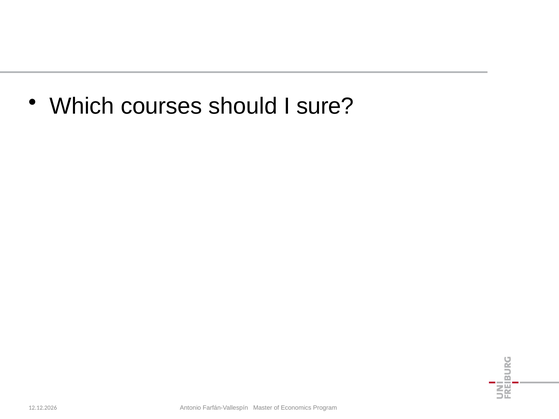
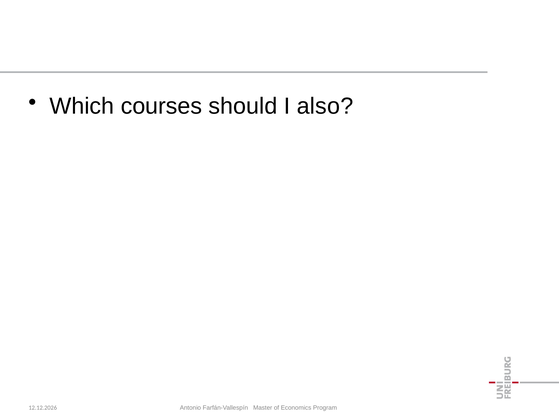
sure: sure -> also
